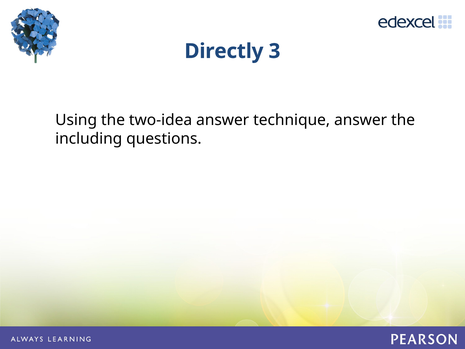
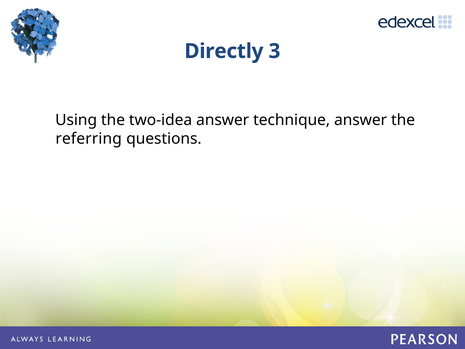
including: including -> referring
